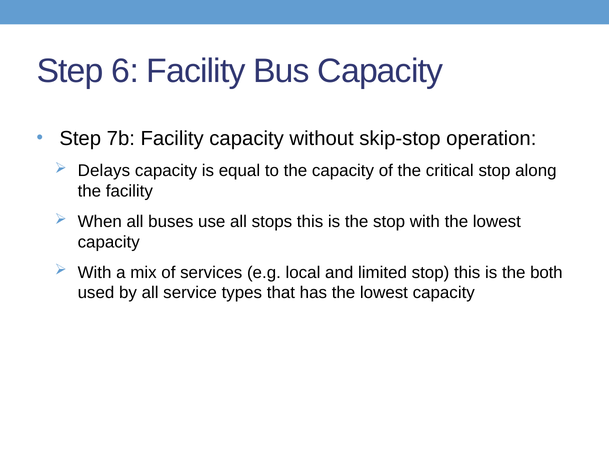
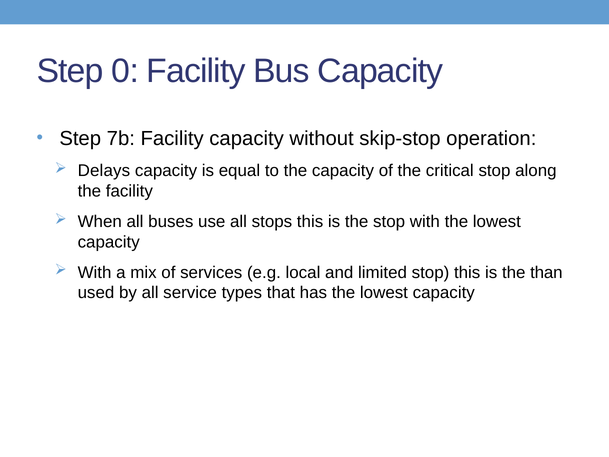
6: 6 -> 0
both: both -> than
